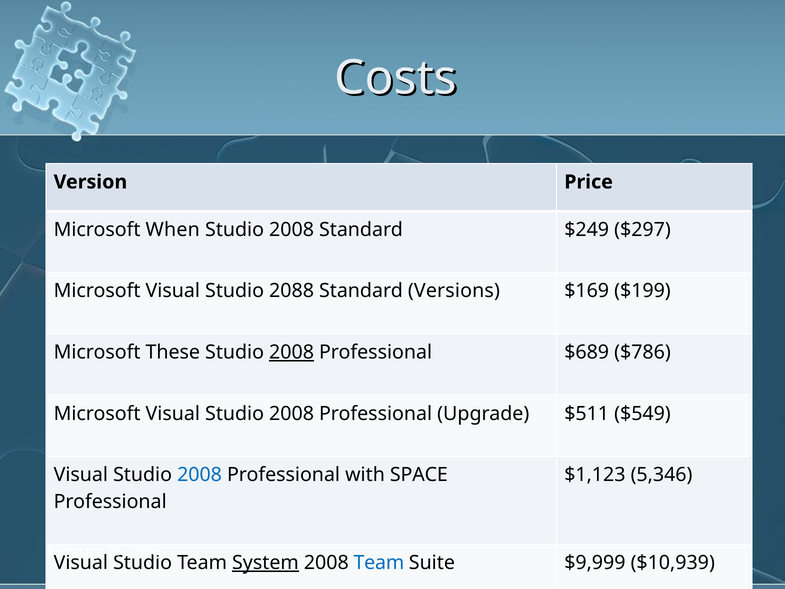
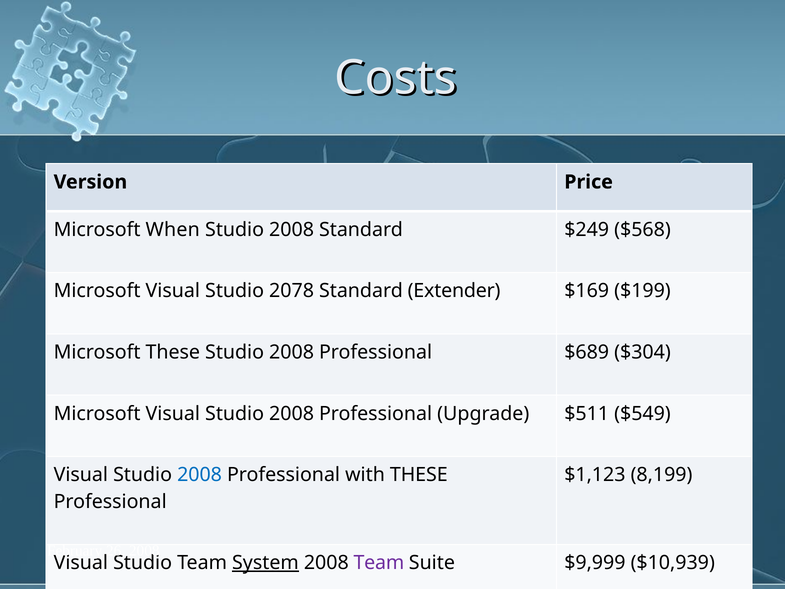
$297: $297 -> $568
2088: 2088 -> 2078
Versions: Versions -> Extender
2008 at (292, 352) underline: present -> none
$786: $786 -> $304
with SPACE: SPACE -> THESE
5,346: 5,346 -> 8,199
Team at (379, 563) colour: blue -> purple
